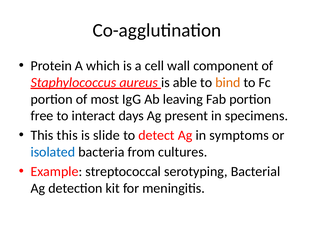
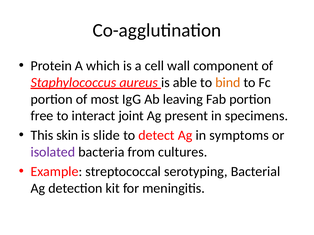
days: days -> joint
This this: this -> skin
isolated colour: blue -> purple
